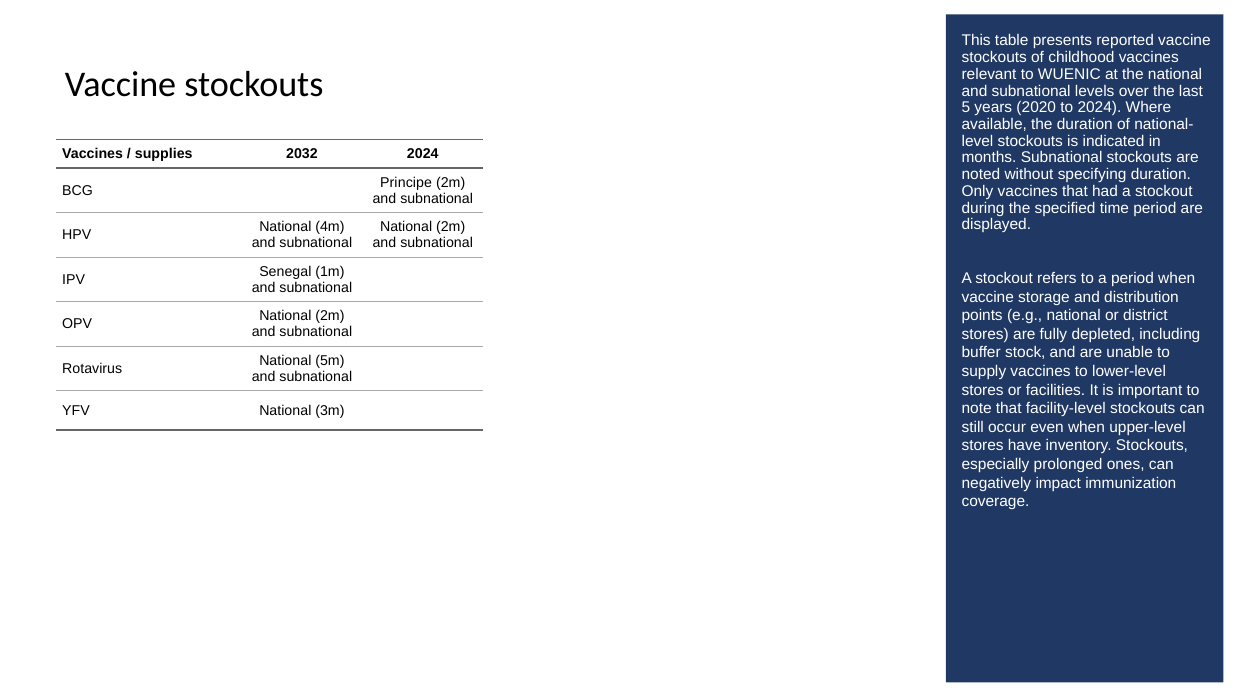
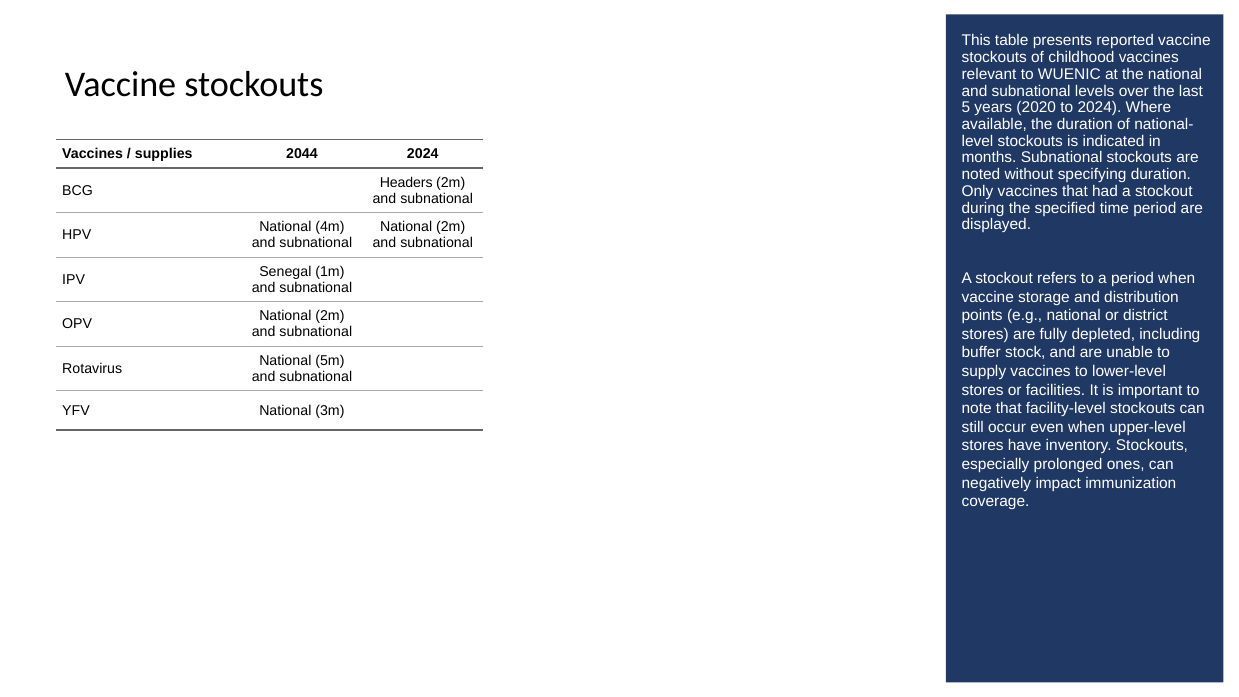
2032: 2032 -> 2044
Principe: Principe -> Headers
